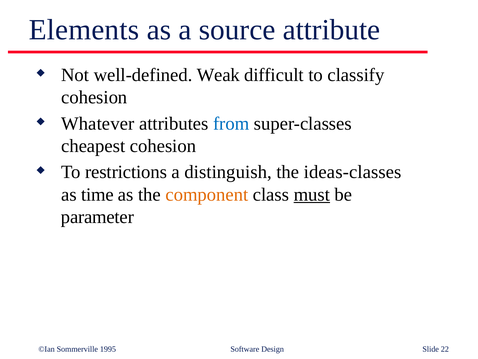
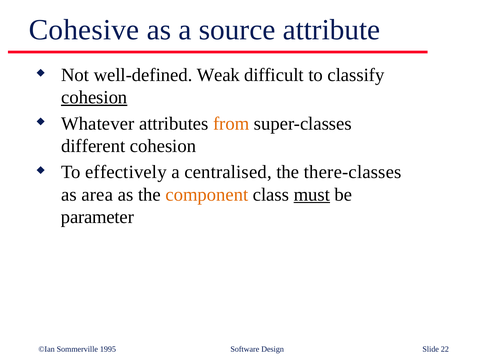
Elements: Elements -> Cohesive
cohesion at (94, 97) underline: none -> present
from colour: blue -> orange
cheapest: cheapest -> different
restrictions: restrictions -> effectively
distinguish: distinguish -> centralised
ideas-classes: ideas-classes -> there-classes
time: time -> area
